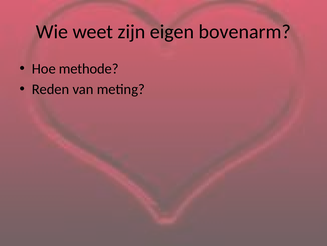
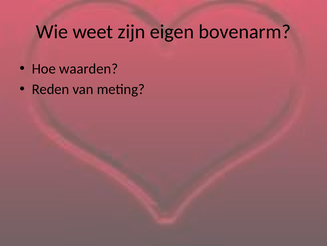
methode: methode -> waarden
